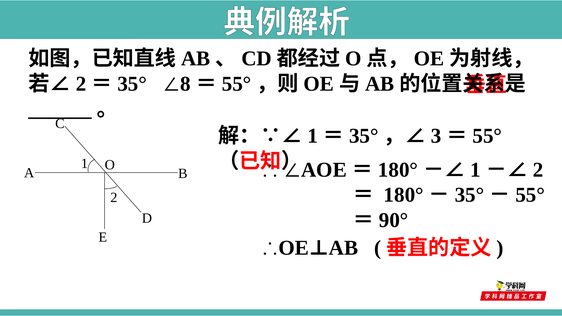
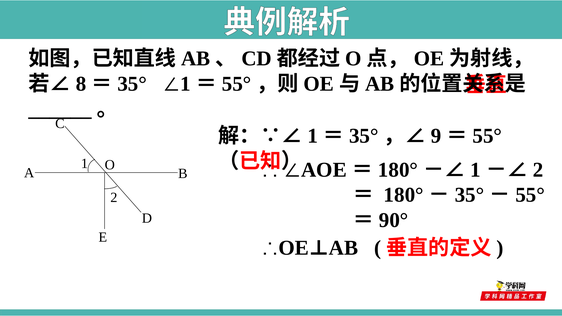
2 at (81, 84): 2 -> 8
8 at (185, 84): 8 -> 1
3: 3 -> 9
